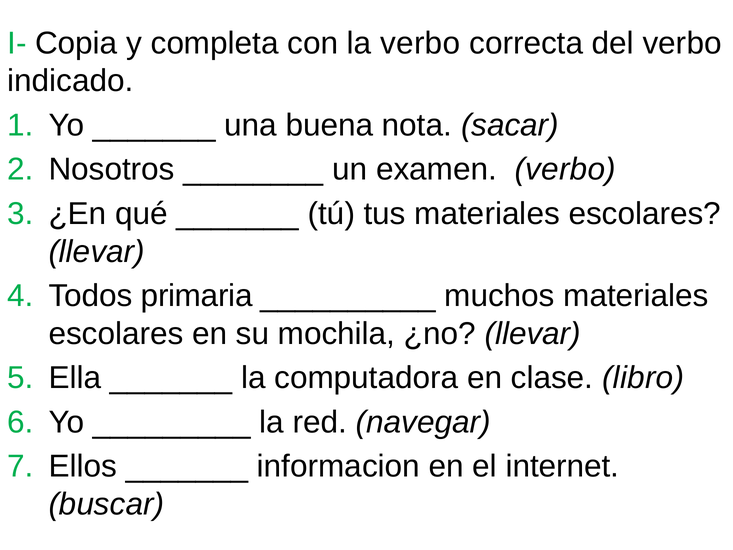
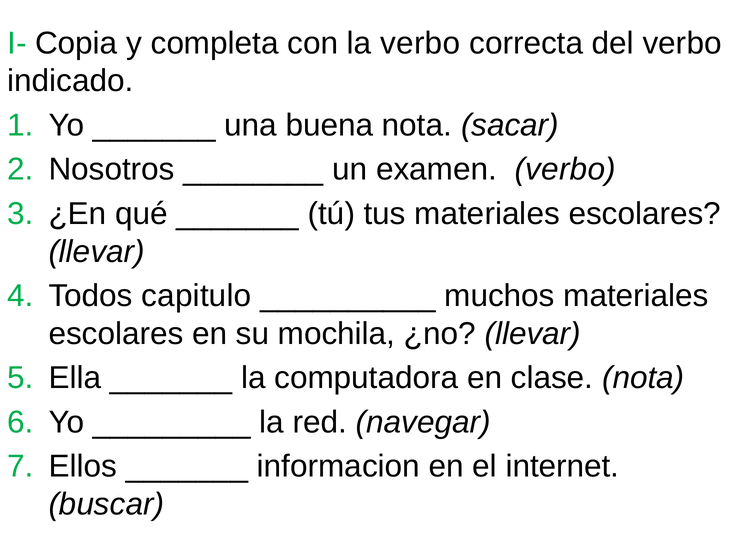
primaria: primaria -> capitulo
clase libro: libro -> nota
